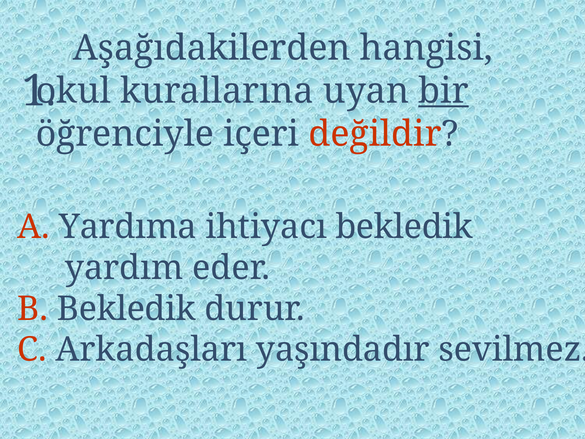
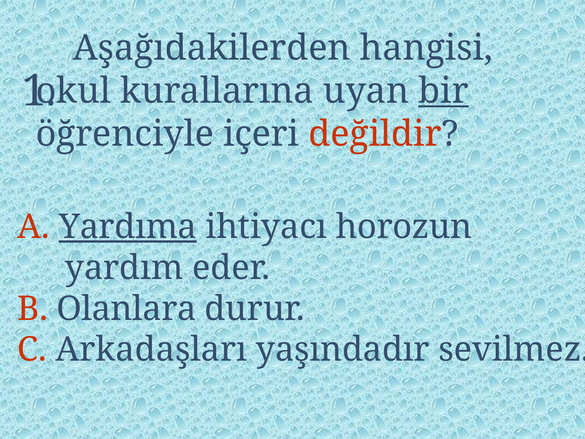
Yardıma underline: none -> present
ihtiyacı bekledik: bekledik -> horozun
B Bekledik: Bekledik -> Olanlara
